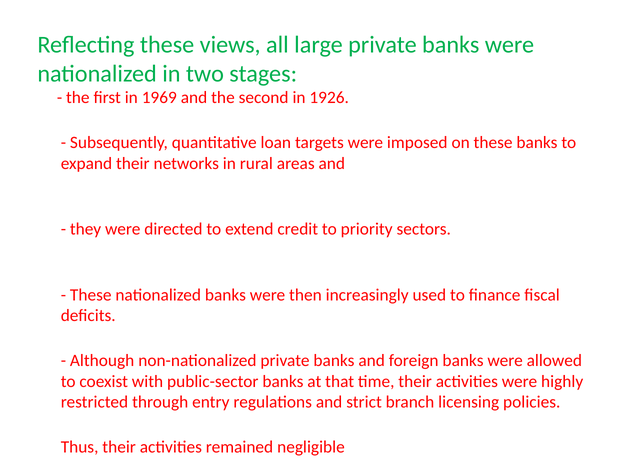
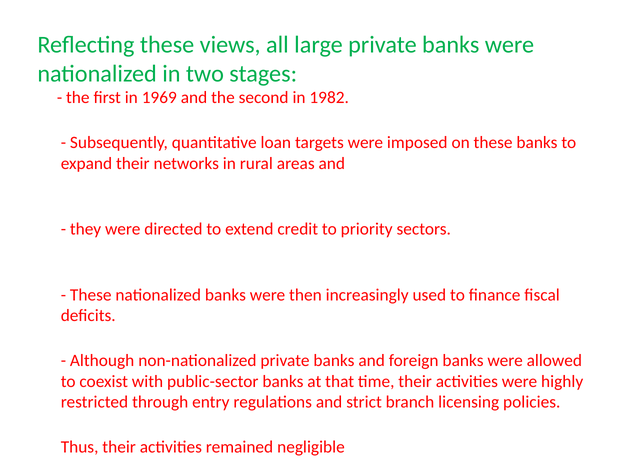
1926: 1926 -> 1982
